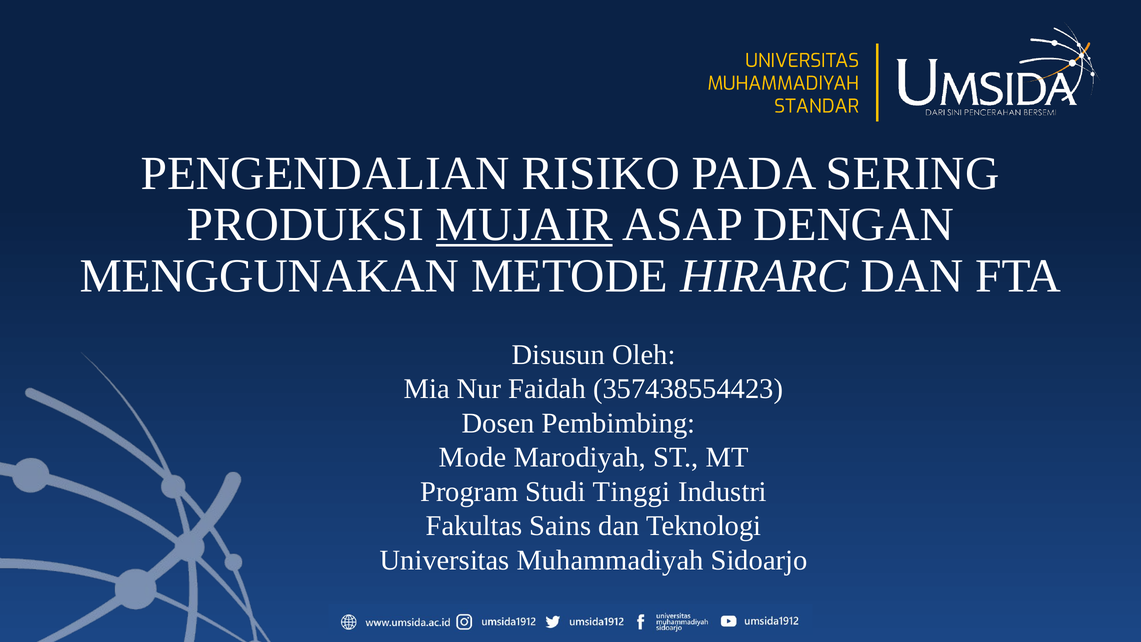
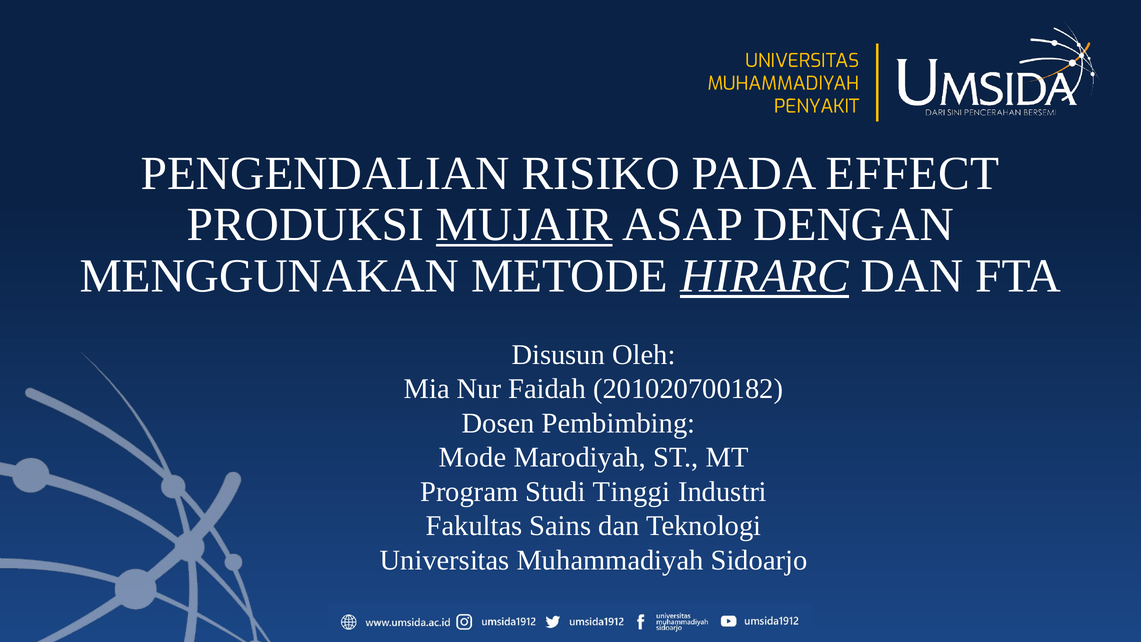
STANDAR: STANDAR -> PENYAKIT
SERING: SERING -> EFFECT
HIRARC underline: none -> present
357438554423: 357438554423 -> 201020700182
